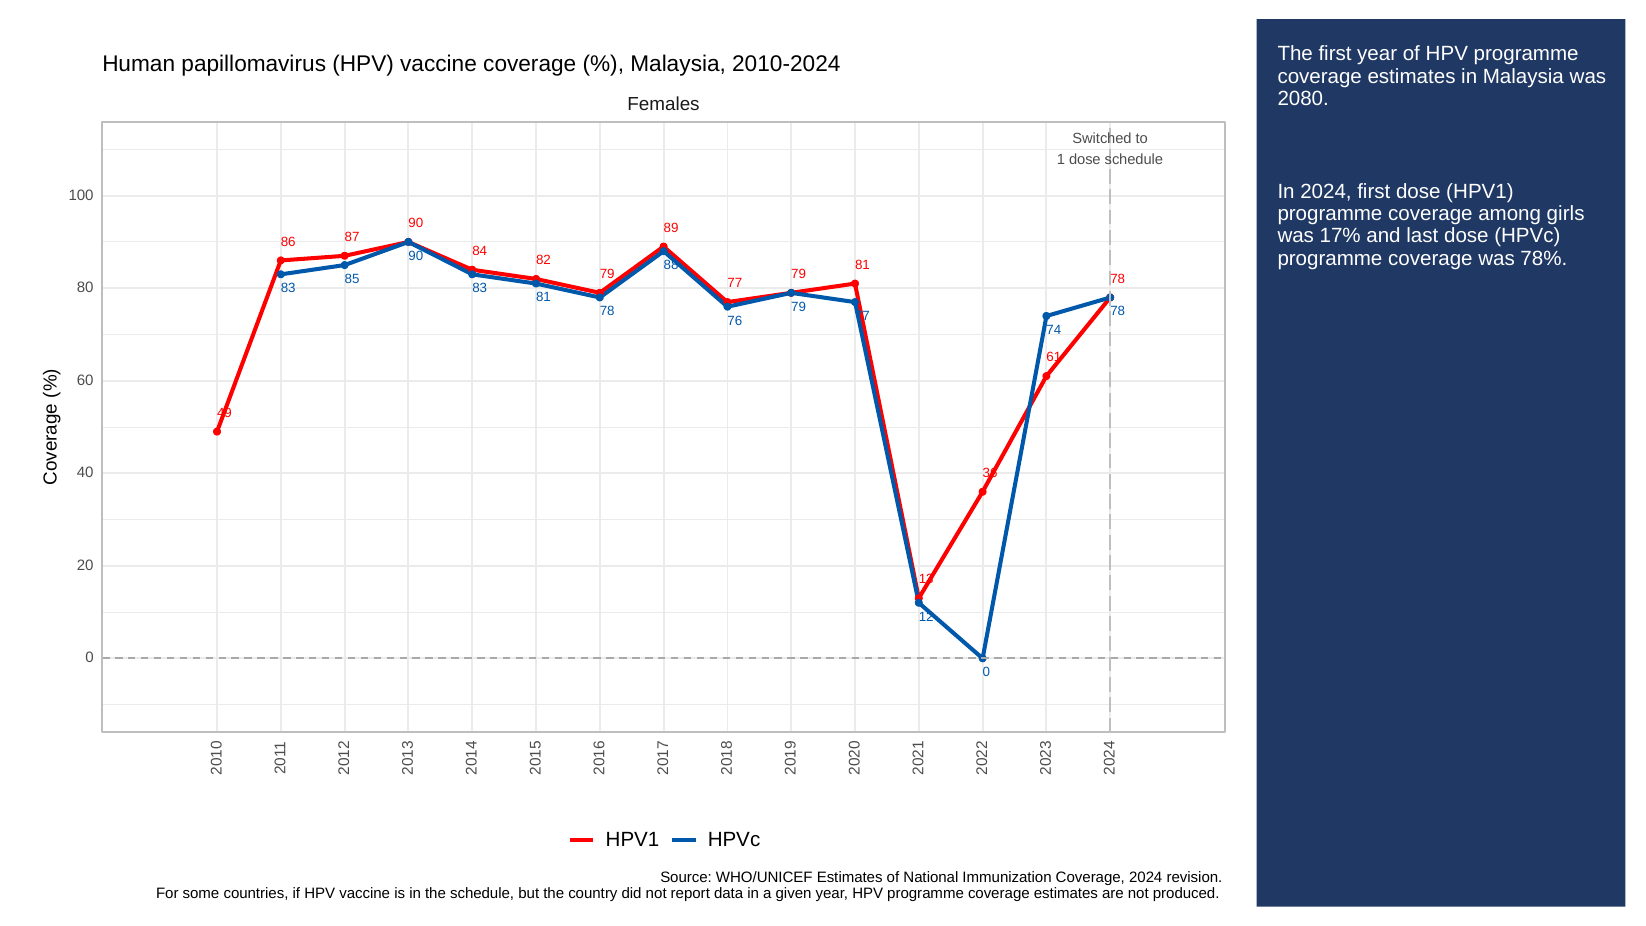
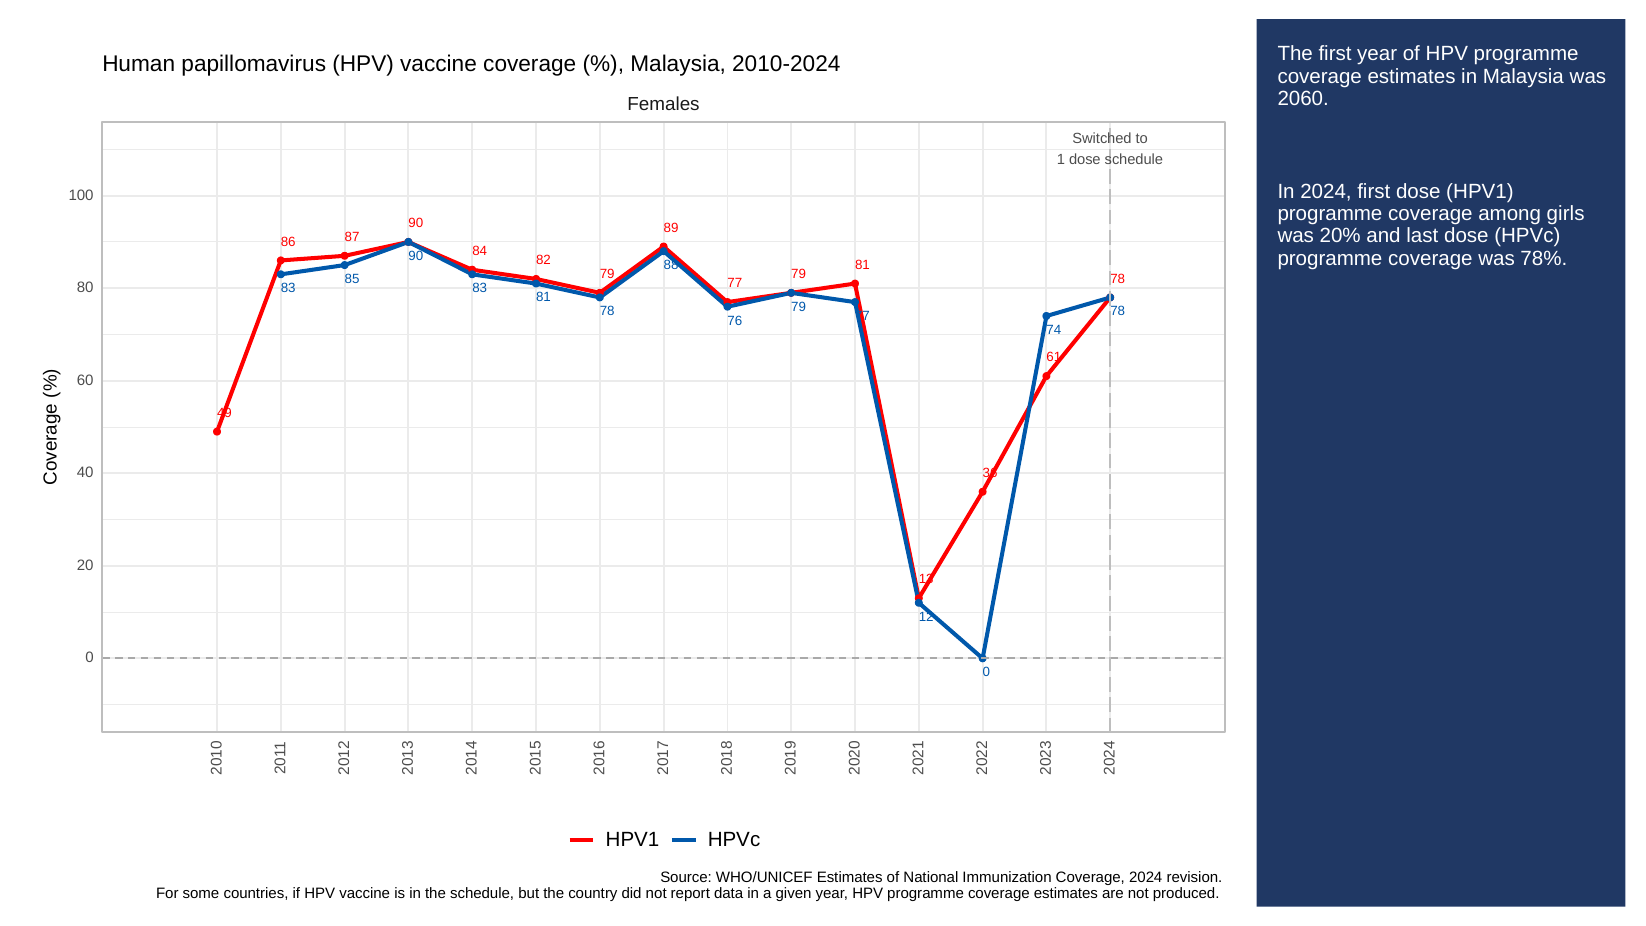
2080: 2080 -> 2060
17%: 17% -> 20%
